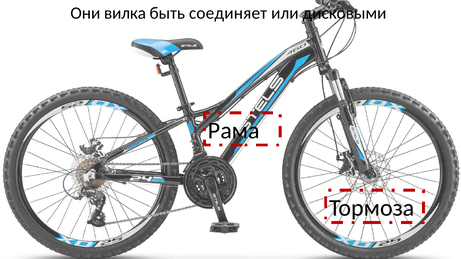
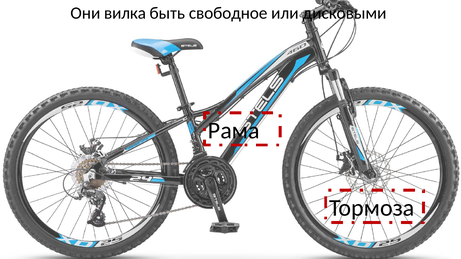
соединяет: соединяет -> свободное
